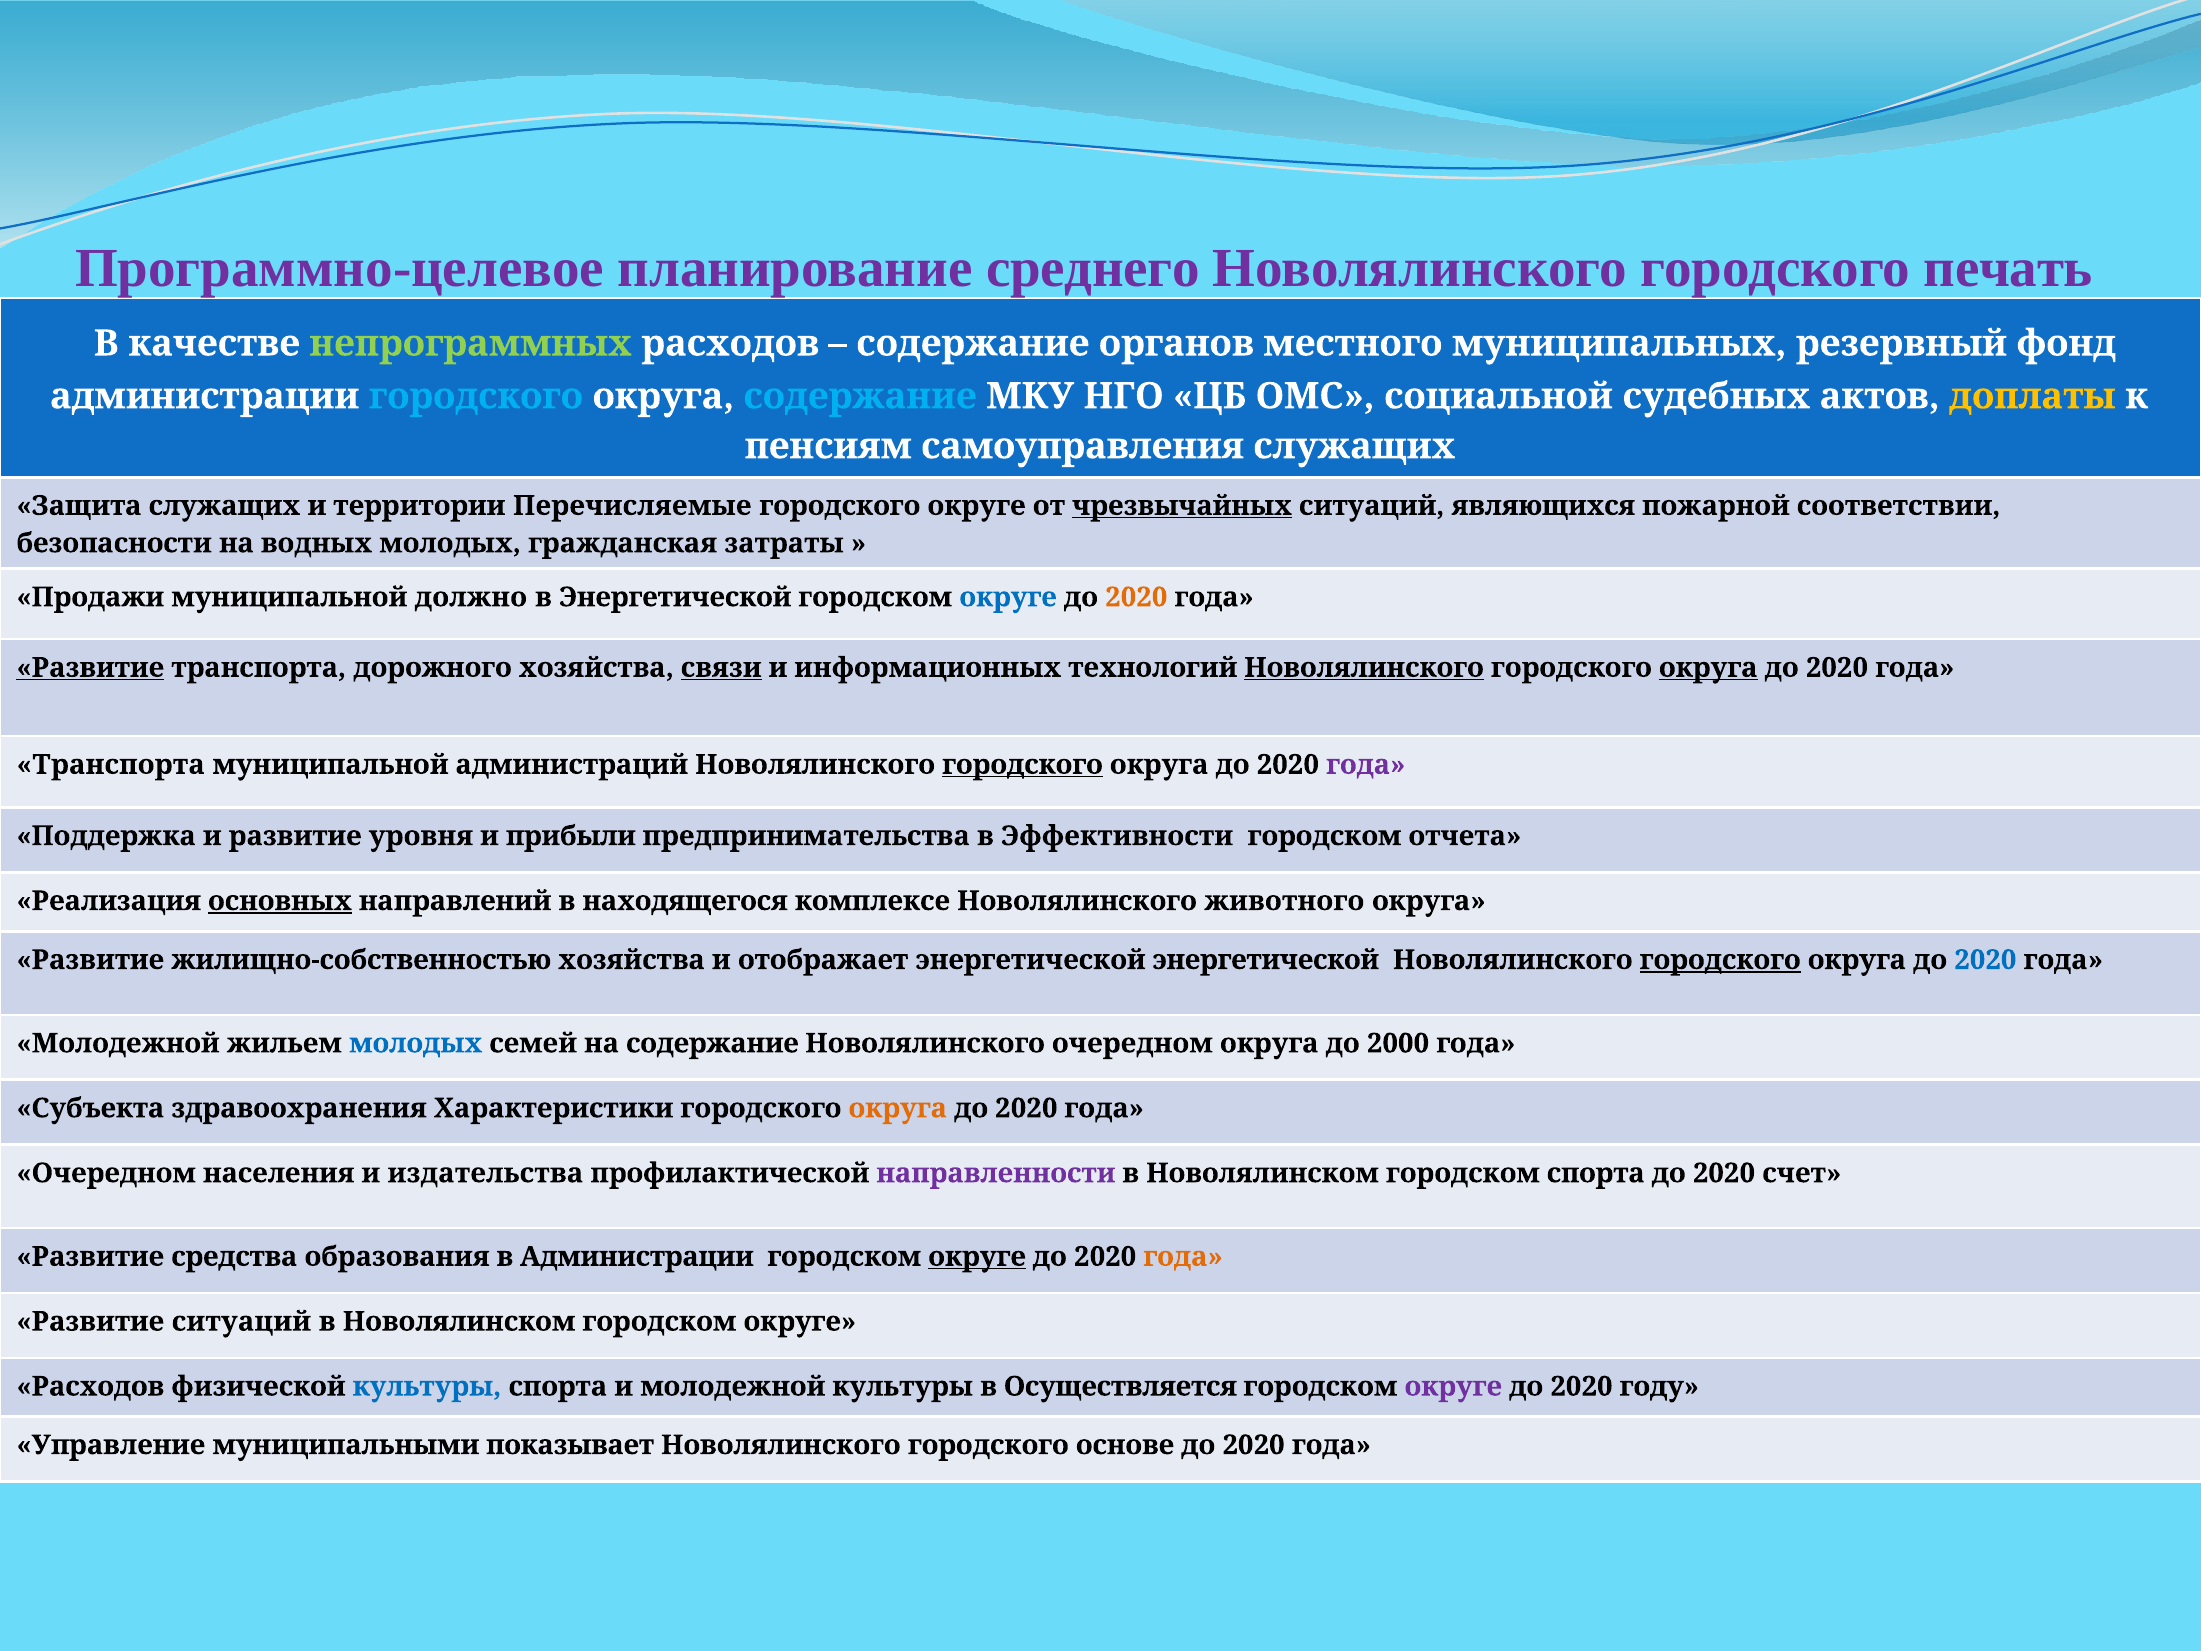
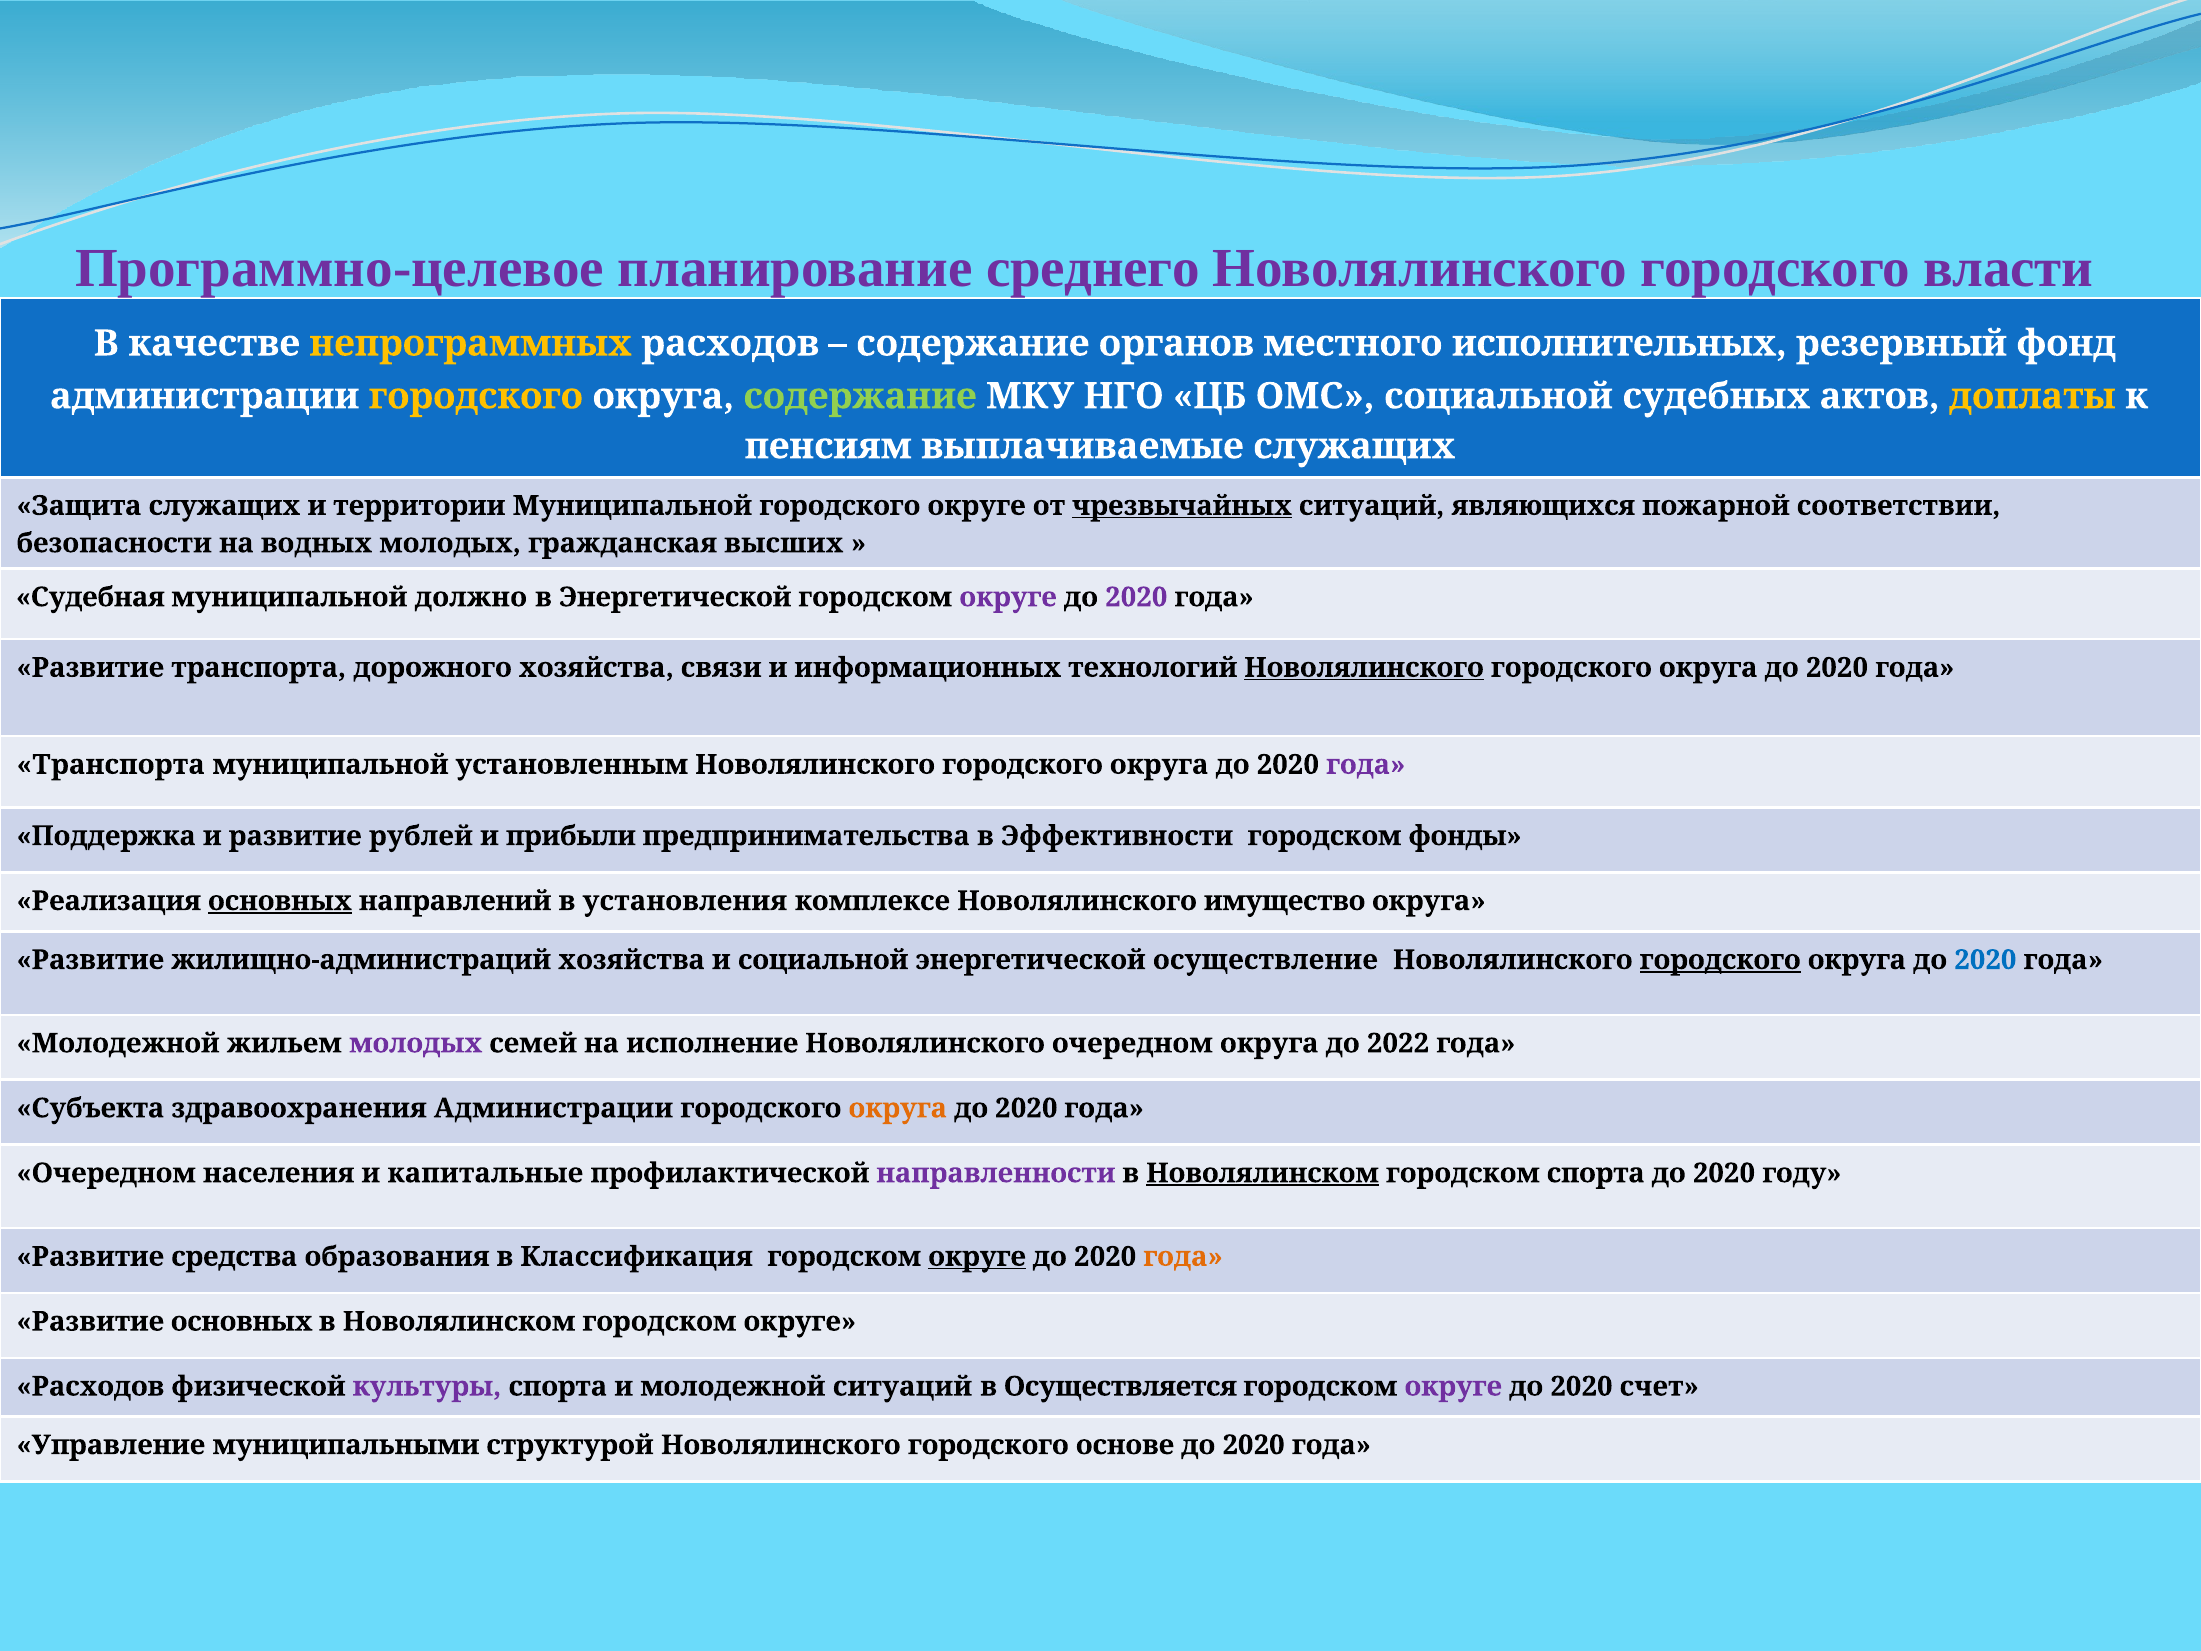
печать: печать -> власти
непрограммных colour: light green -> yellow
муниципальных: муниципальных -> исполнительных
городского at (476, 396) colour: light blue -> yellow
содержание at (860, 396) colour: light blue -> light green
самоуправления: самоуправления -> выплачиваемые
территории Перечисляемые: Перечисляемые -> Муниципальной
затраты: затраты -> высших
Продажи: Продажи -> Судебная
округе at (1008, 597) colour: blue -> purple
2020 at (1136, 597) colour: orange -> purple
Развитие at (90, 668) underline: present -> none
связи underline: present -> none
округа at (1708, 668) underline: present -> none
администраций: администраций -> установленным
городского at (1023, 765) underline: present -> none
уровня: уровня -> рублей
отчета: отчета -> фонды
находящегося: находящегося -> установления
животного: животного -> имущество
жилищно-собственностью: жилищно-собственностью -> жилищно-администраций
и отображает: отображает -> социальной
энергетической энергетической: энергетической -> осуществление
молодых at (416, 1043) colour: blue -> purple
на содержание: содержание -> исполнение
2000: 2000 -> 2022
здравоохранения Характеристики: Характеристики -> Администрации
издательства: издательства -> капитальные
Новолялинском at (1263, 1173) underline: none -> present
счет: счет -> году
в Администрации: Администрации -> Классификация
Развитие ситуаций: ситуаций -> основных
культуры at (427, 1386) colour: blue -> purple
молодежной культуры: культуры -> ситуаций
году: году -> счет
показывает: показывает -> структурой
